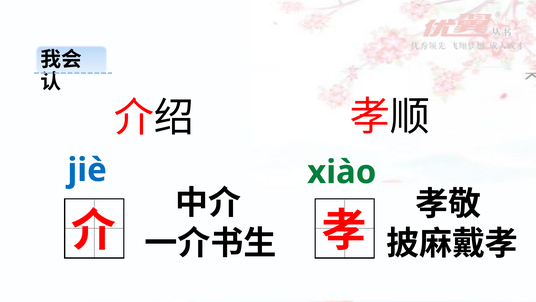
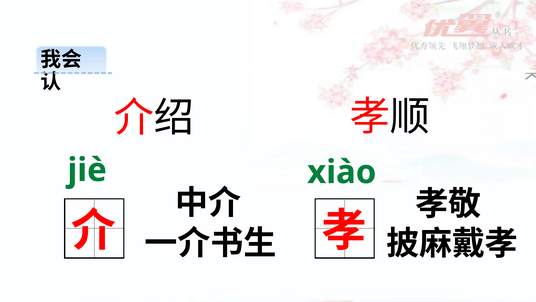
jiè colour: blue -> green
